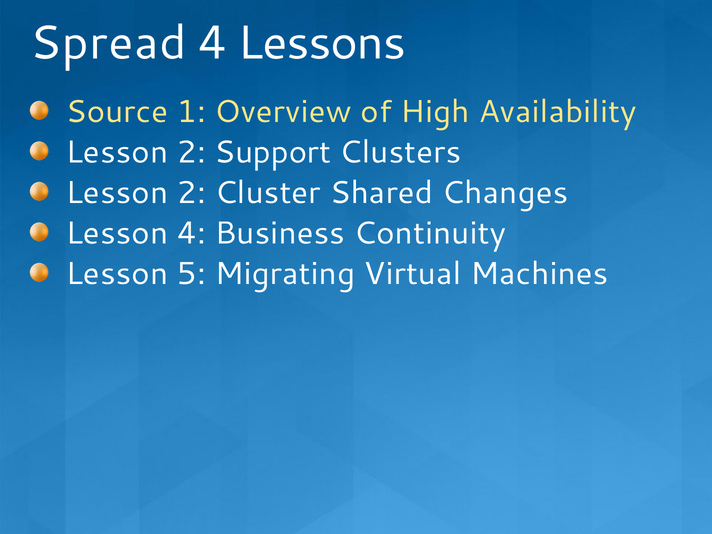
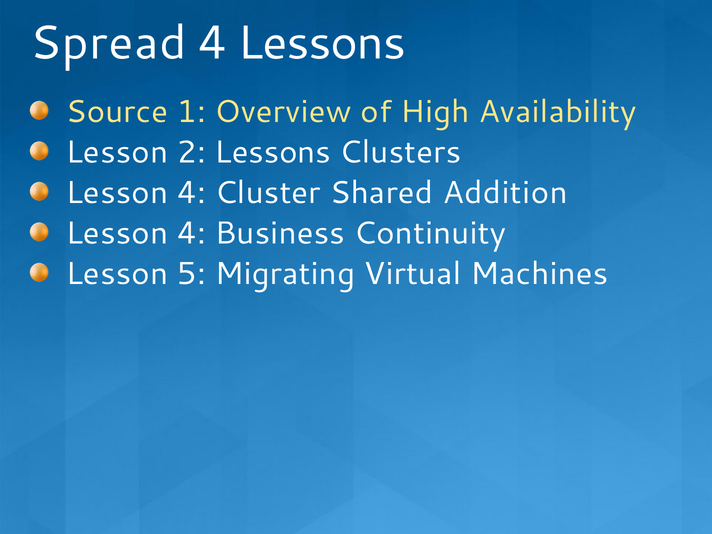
2 Support: Support -> Lessons
2 at (191, 193): 2 -> 4
Changes: Changes -> Addition
